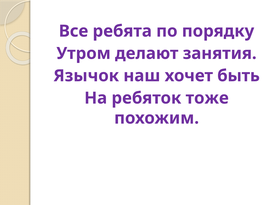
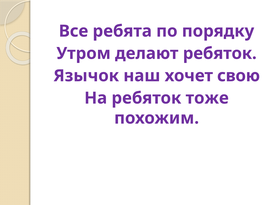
делают занятия: занятия -> ребяток
быть: быть -> свою
